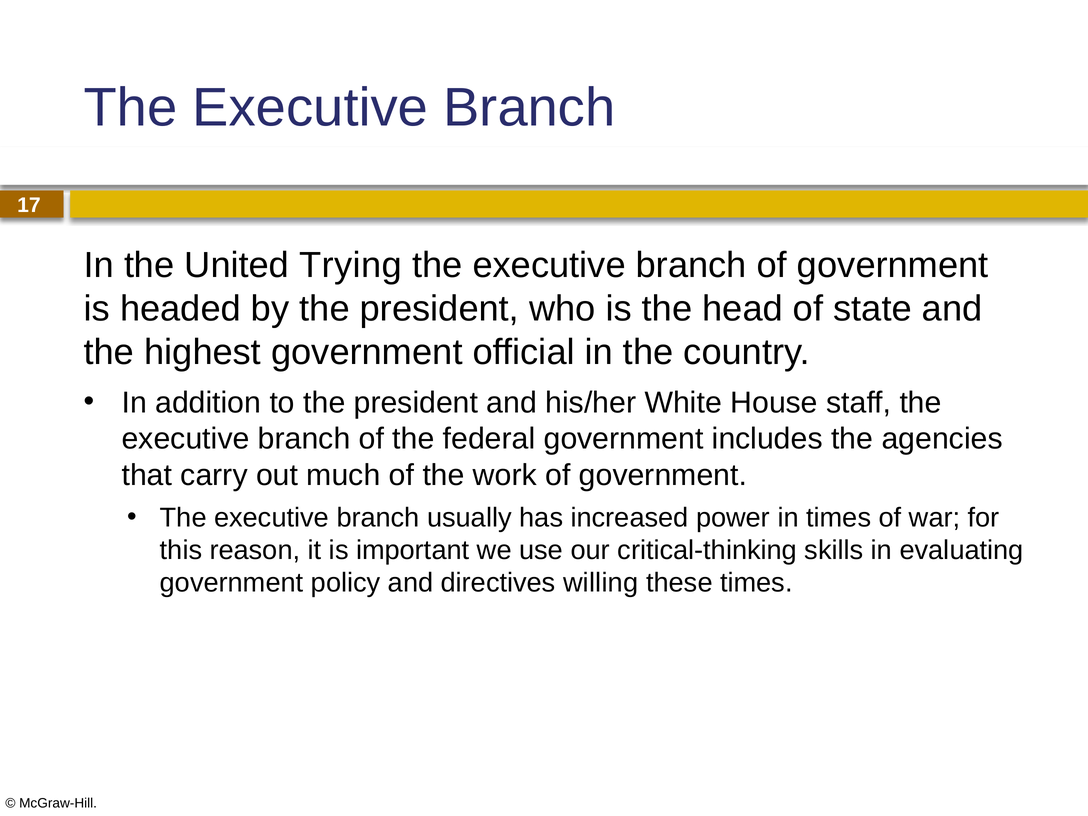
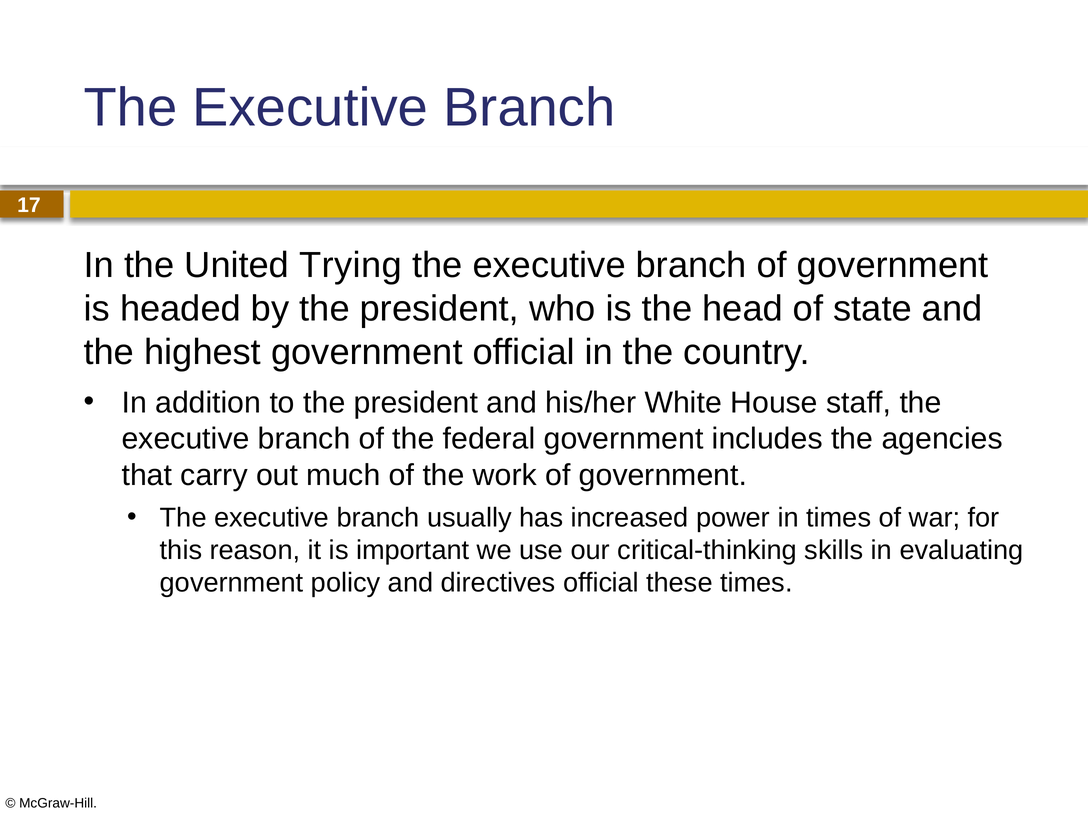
directives willing: willing -> official
